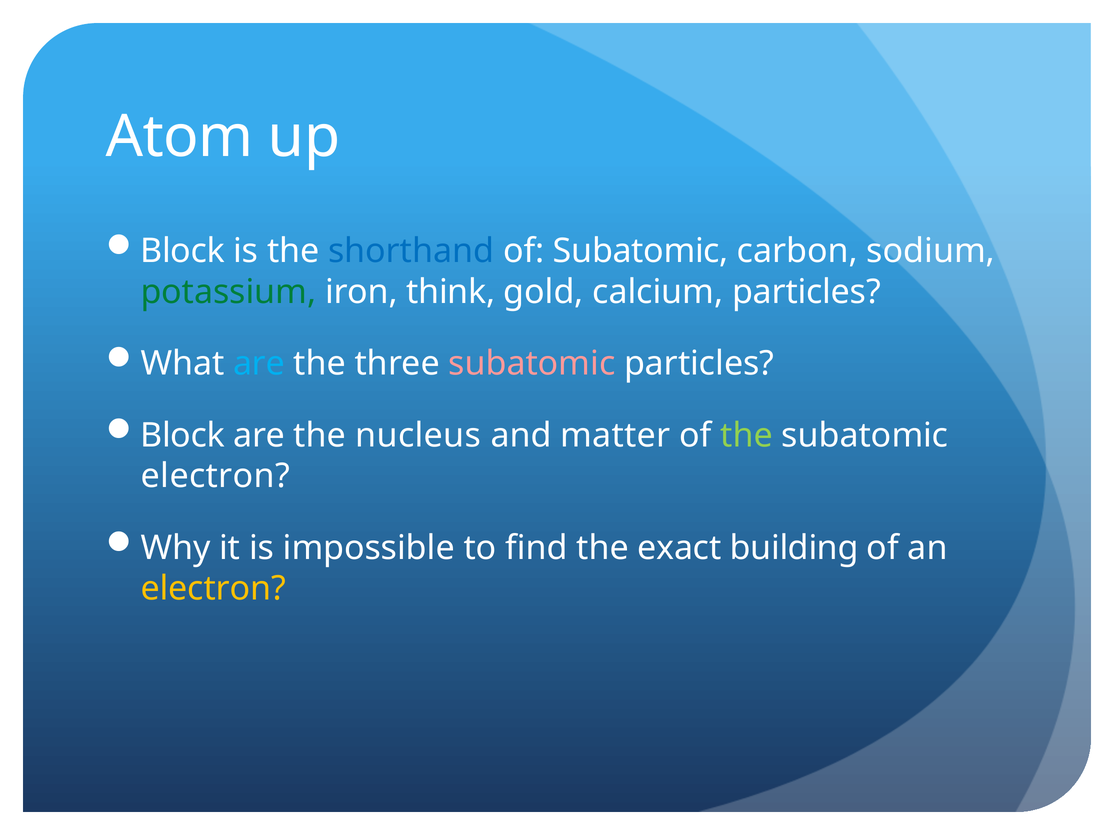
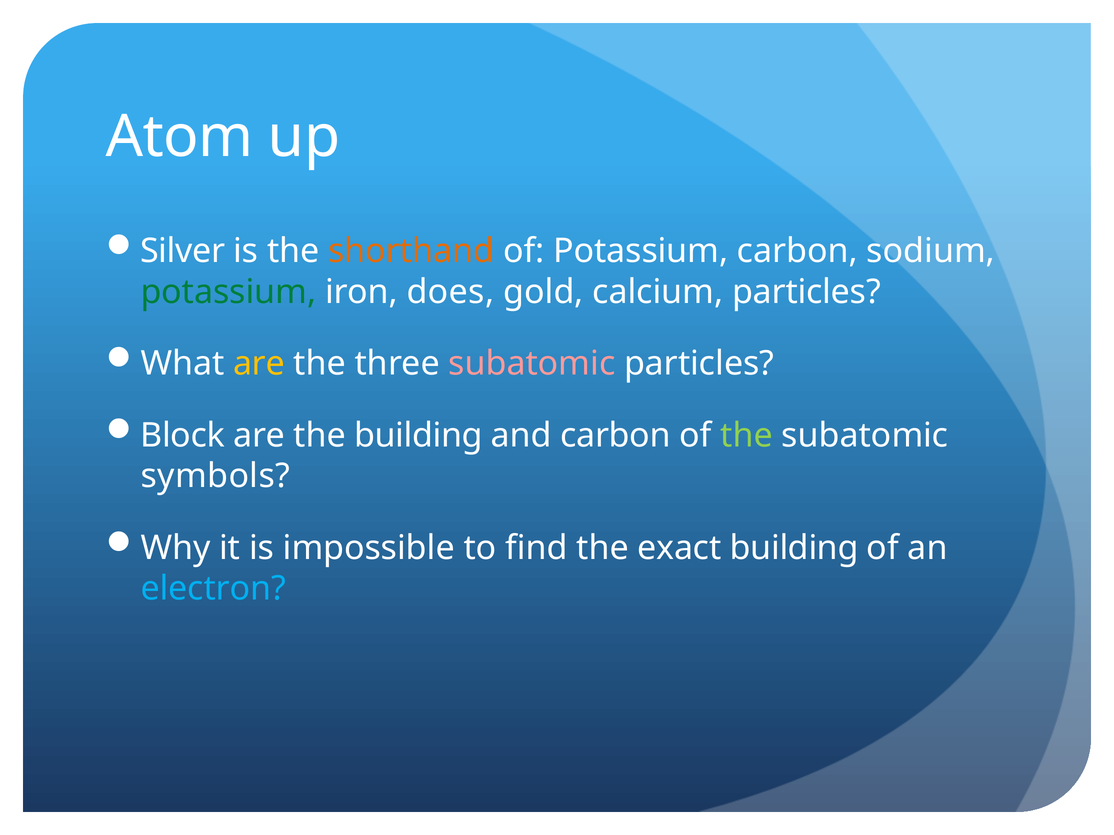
Block at (183, 251): Block -> Silver
shorthand colour: blue -> orange
of Subatomic: Subatomic -> Potassium
think: think -> does
are at (259, 364) colour: light blue -> yellow
the nucleus: nucleus -> building
and matter: matter -> carbon
electron at (215, 476): electron -> symbols
electron at (213, 589) colour: yellow -> light blue
